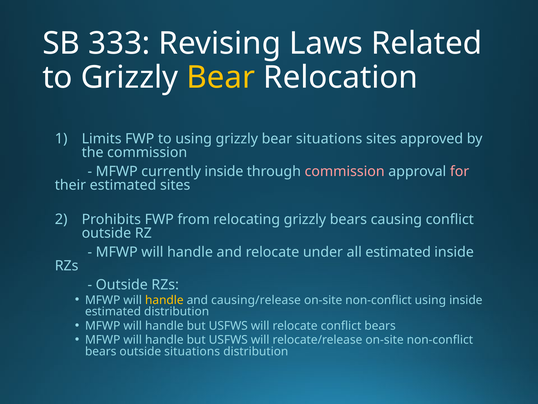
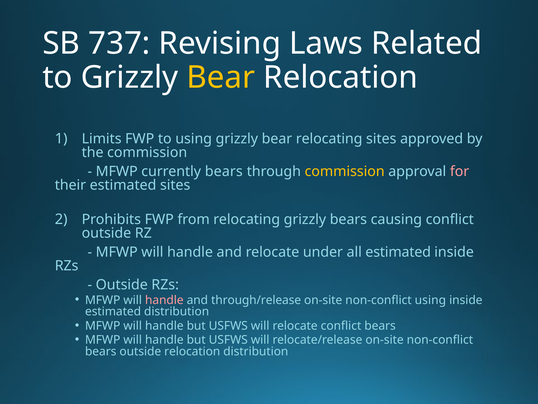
333: 333 -> 737
bear situations: situations -> relocating
currently inside: inside -> bears
commission at (345, 171) colour: pink -> yellow
handle at (164, 300) colour: yellow -> pink
causing/release: causing/release -> through/release
outside situations: situations -> relocation
